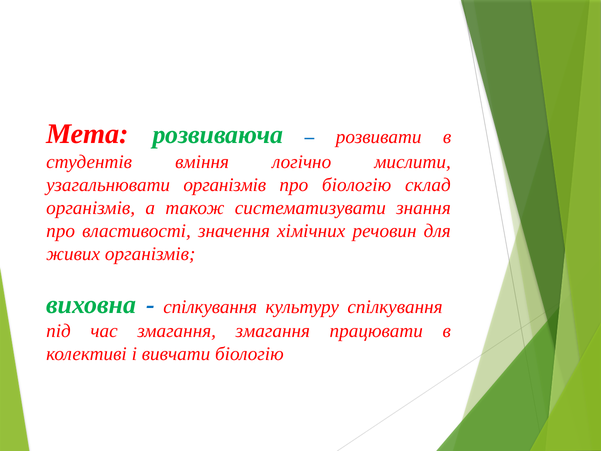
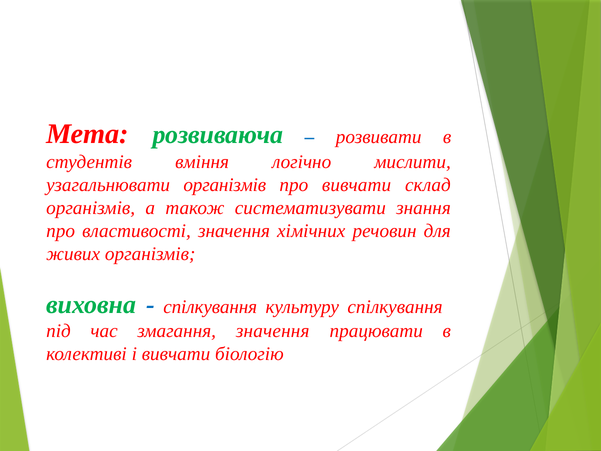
про біологію: біологію -> вивчати
змагання змагання: змагання -> значення
